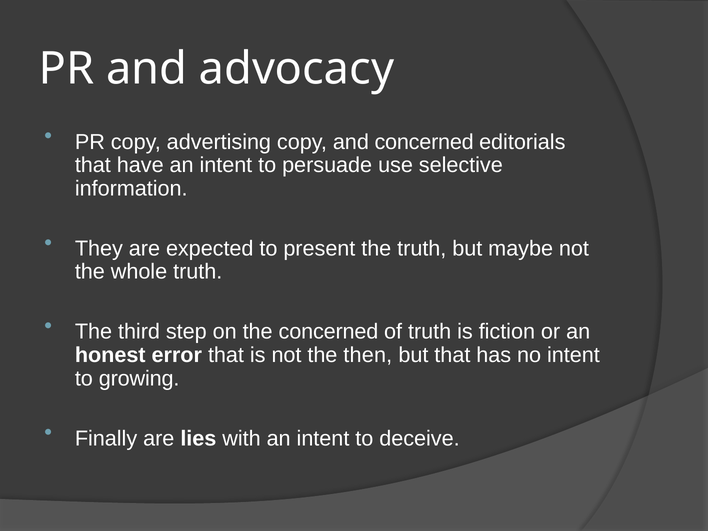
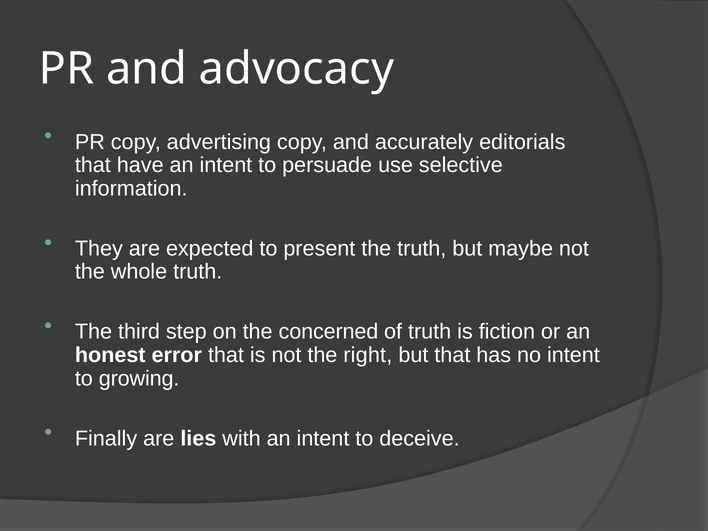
and concerned: concerned -> accurately
then: then -> right
